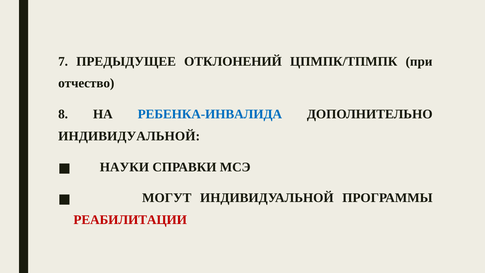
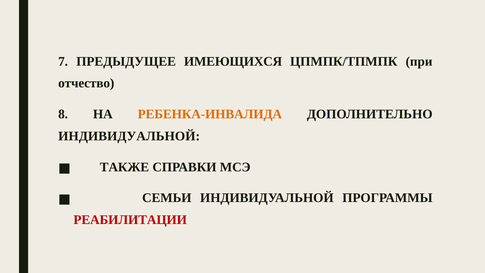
ОТКЛОНЕНИЙ: ОТКЛОНЕНИЙ -> ИМЕЮЩИХСЯ
РЕБЕНКА-ИНВАЛИДА colour: blue -> orange
НАУКИ: НАУКИ -> ТАКЖЕ
МОГУТ: МОГУТ -> СЕМЬИ
